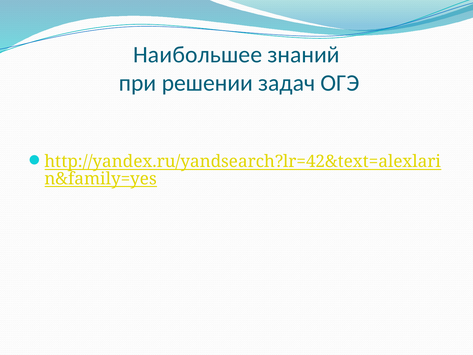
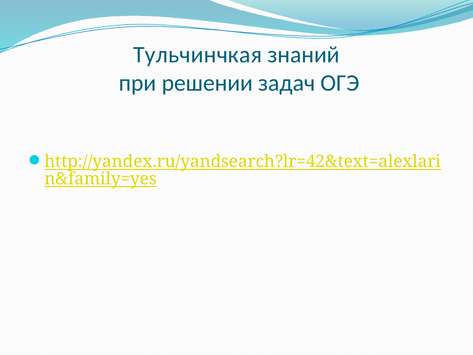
Наибольшее: Наибольшее -> Тульчинчкая
